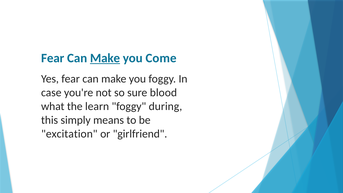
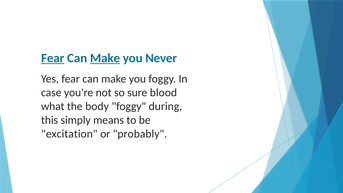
Fear at (53, 58) underline: none -> present
Come: Come -> Never
learn: learn -> body
girlfriend: girlfriend -> probably
